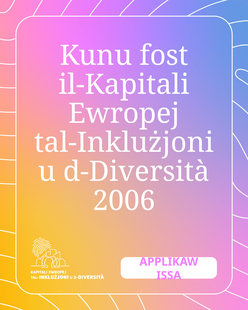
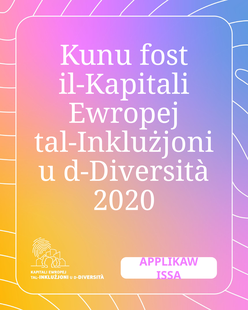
2006: 2006 -> 2020
